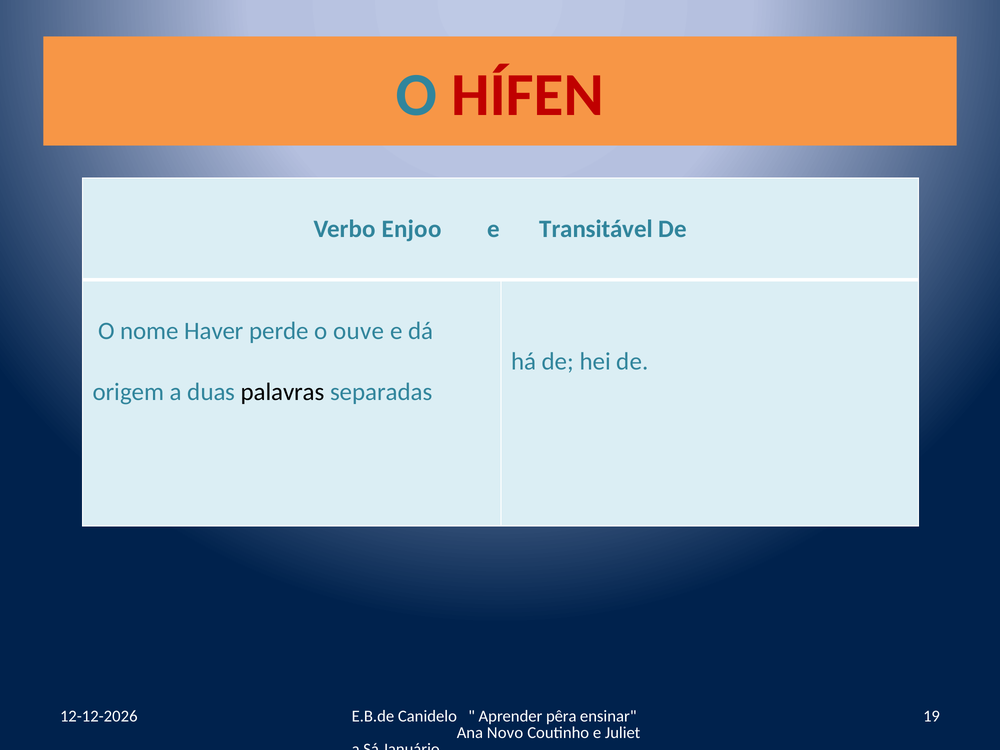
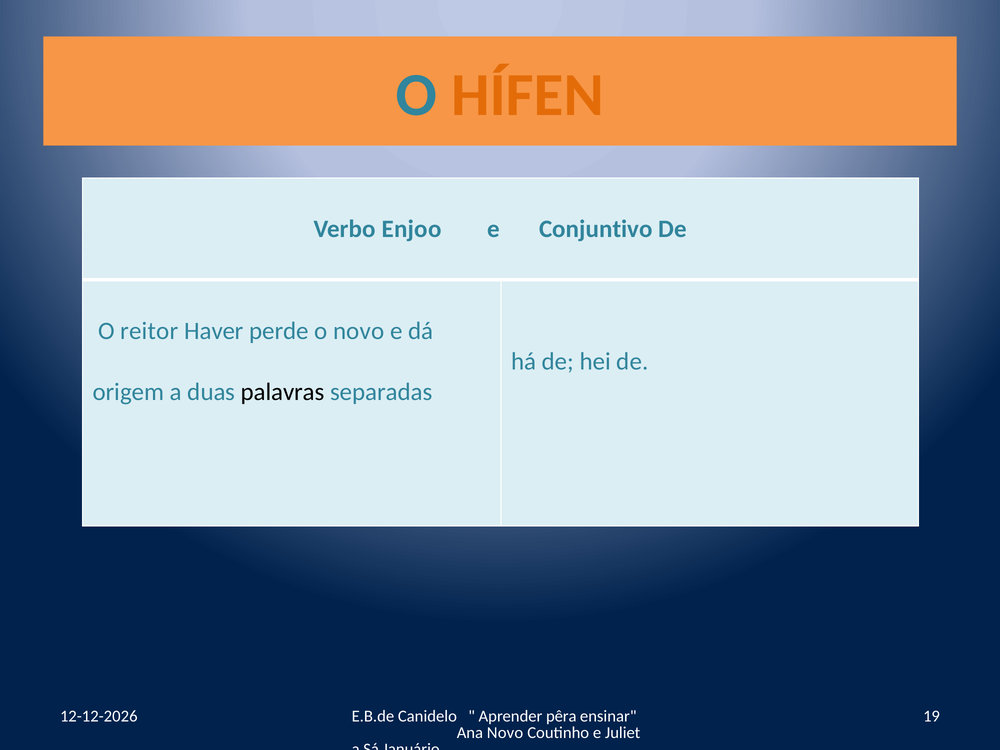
HÍFEN colour: red -> orange
Transitável: Transitável -> Conjuntivo
nome: nome -> reitor
o ouve: ouve -> novo
